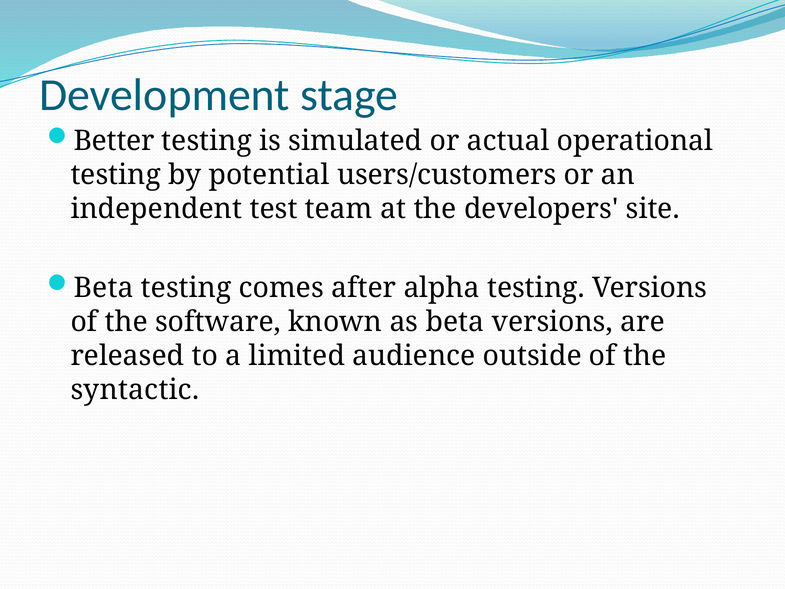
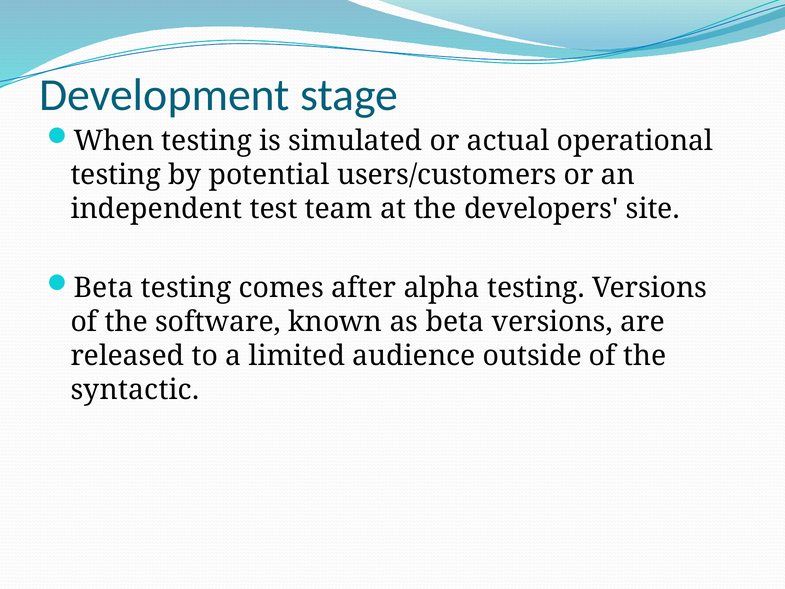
Better: Better -> When
